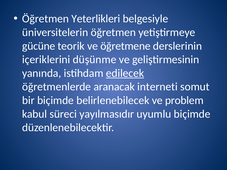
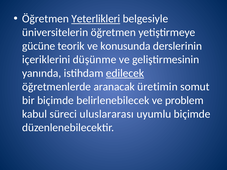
Yeterlikleri underline: none -> present
öğretmene: öğretmene -> konusunda
interneti: interneti -> üretimin
yayılmasıdır: yayılmasıdır -> uluslararası
